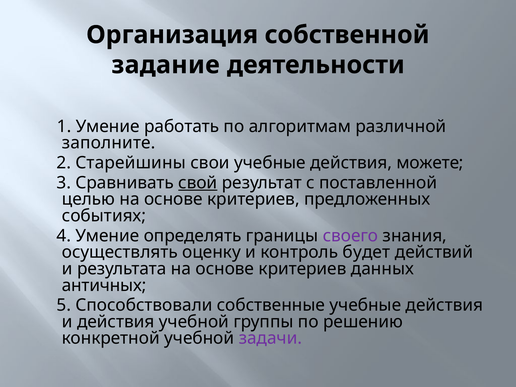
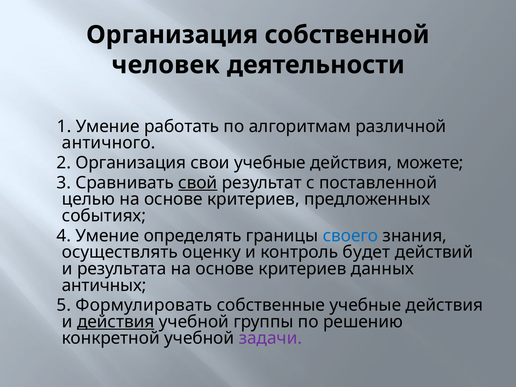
задание: задание -> человек
заполните: заполните -> античного
2 Старейшины: Старейшины -> Организация
своего colour: purple -> blue
Способствовали: Способствовали -> Формулировать
действия at (116, 322) underline: none -> present
